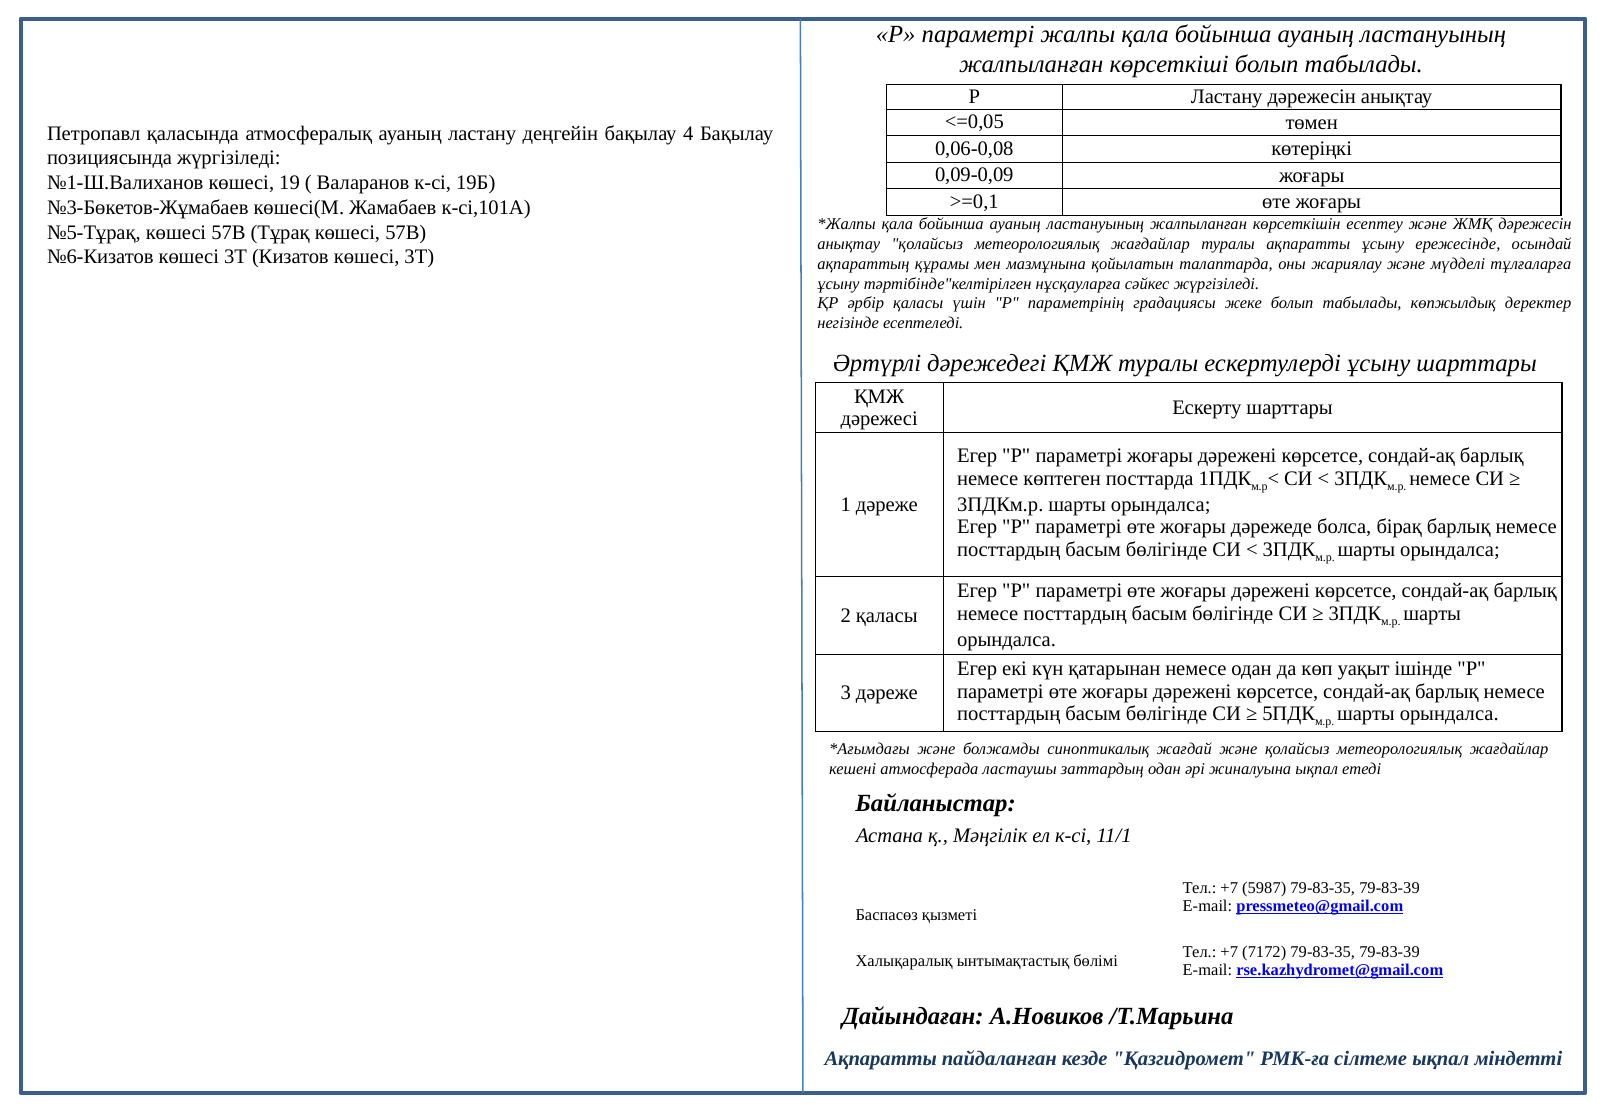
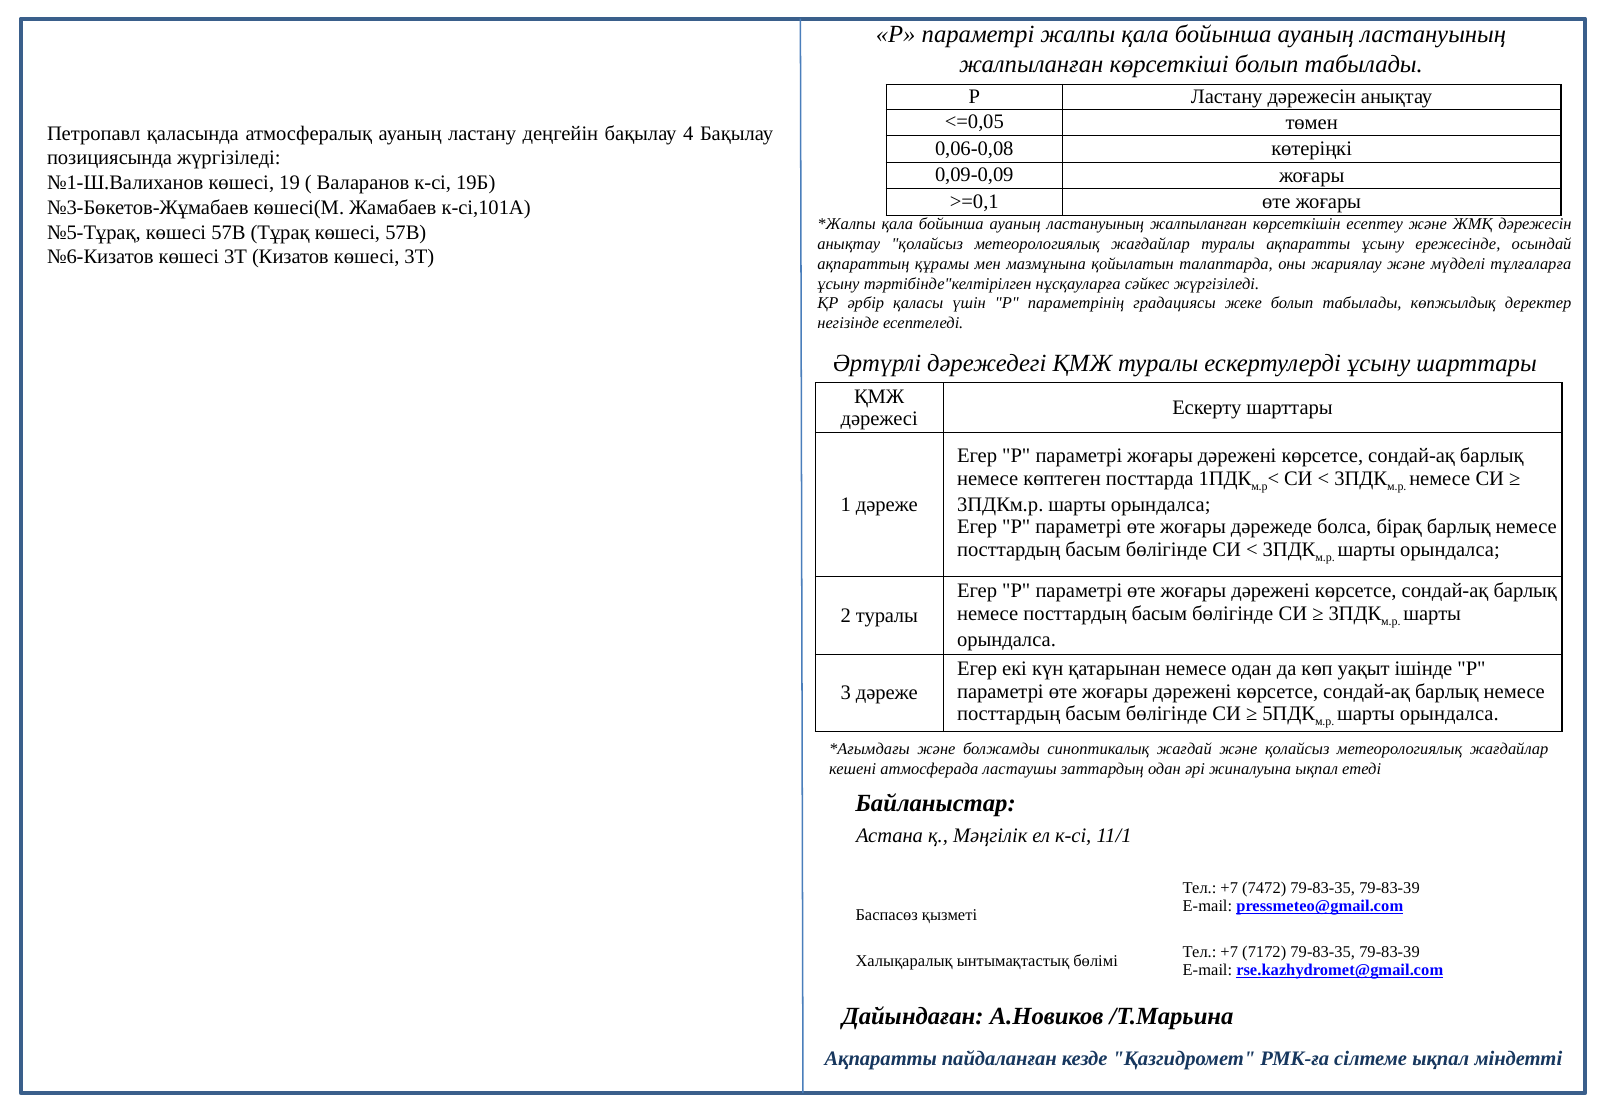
2 қаласы: қаласы -> туралы
5987: 5987 -> 7472
